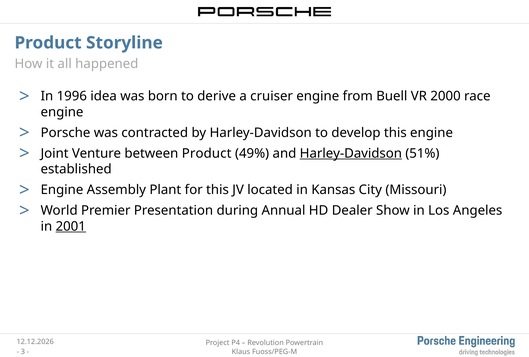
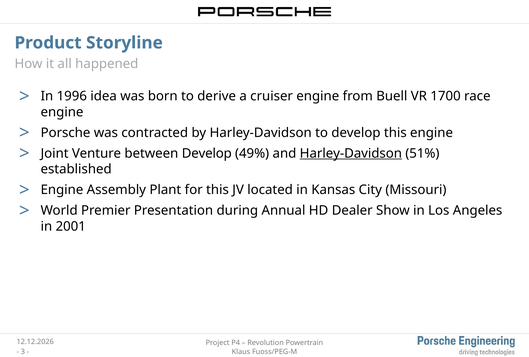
2000: 2000 -> 1700
between Product: Product -> Develop
2001 underline: present -> none
